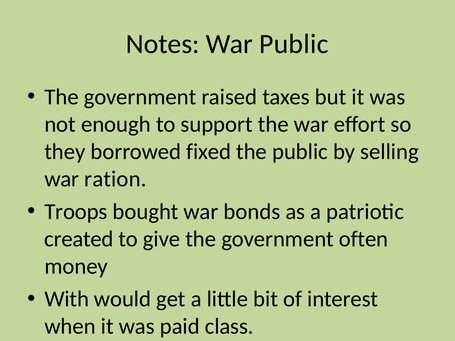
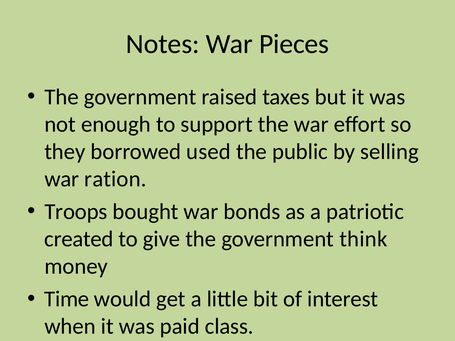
War Public: Public -> Pieces
fixed: fixed -> used
often: often -> think
With: With -> Time
